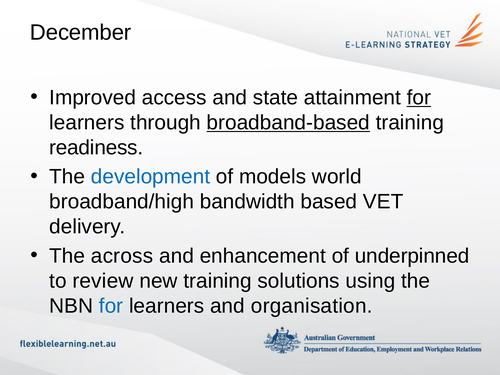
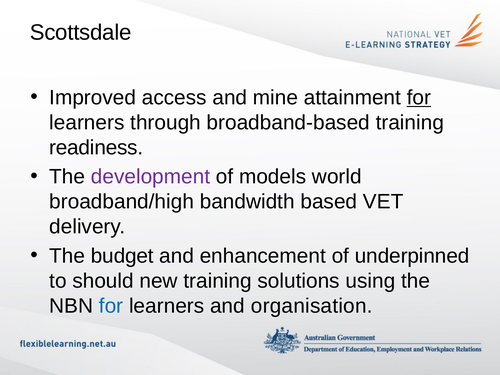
December: December -> Scottsdale
state: state -> mine
broadband-based underline: present -> none
development colour: blue -> purple
across: across -> budget
review: review -> should
